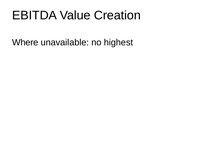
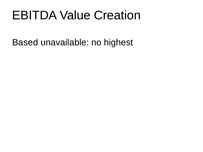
Where: Where -> Based
